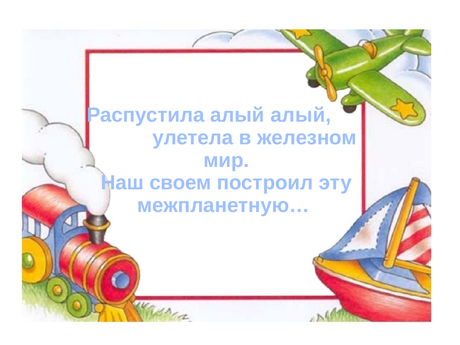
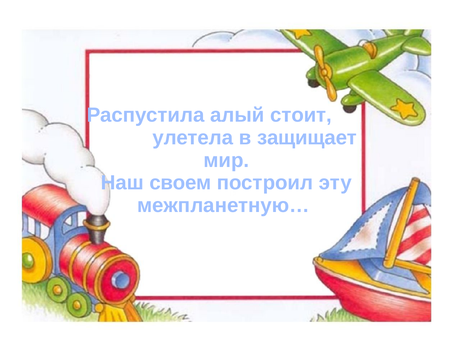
алый алый: алый -> стоит
железном: железном -> защищает
